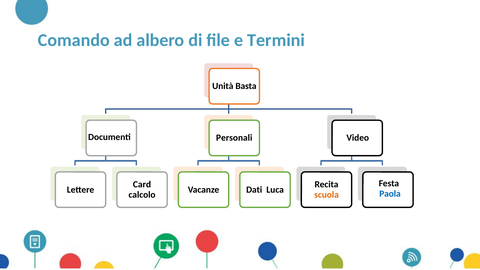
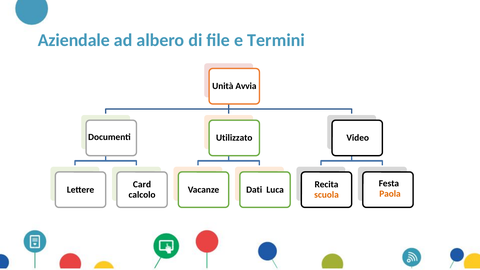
Comando: Comando -> Aziendale
Basta: Basta -> Avvia
Personali: Personali -> Utilizzato
Paola colour: blue -> orange
